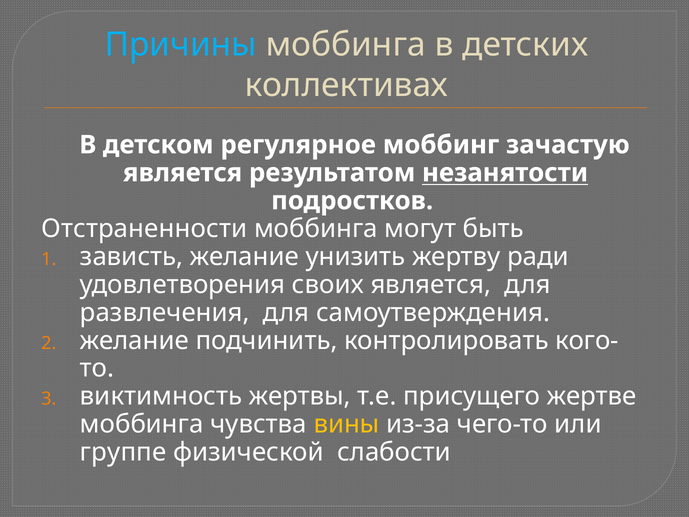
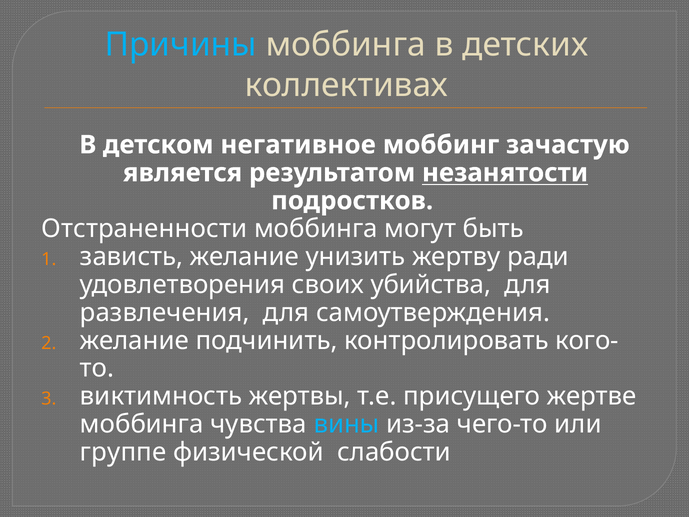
регулярное: регулярное -> негативное
своих является: является -> убийства
вины colour: yellow -> light blue
